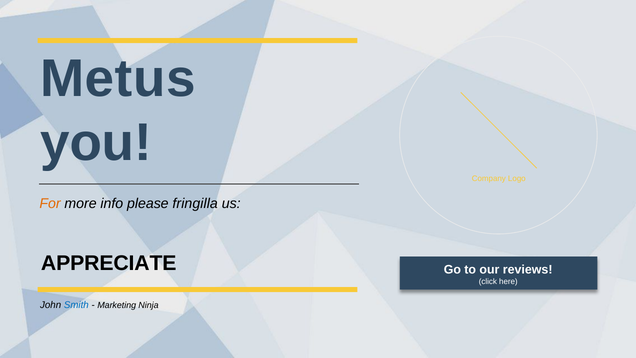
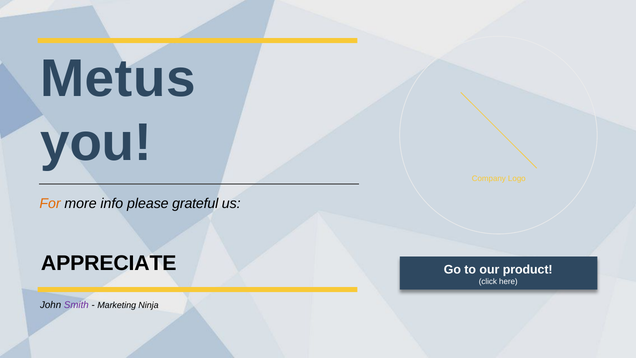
fringilla: fringilla -> grateful
reviews: reviews -> product
Smith colour: blue -> purple
